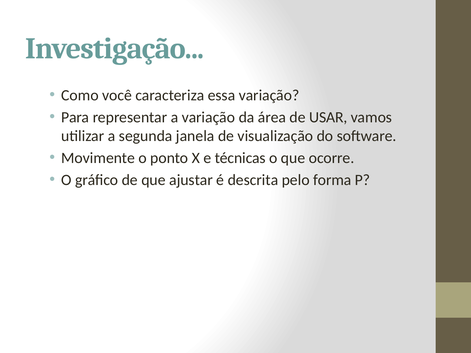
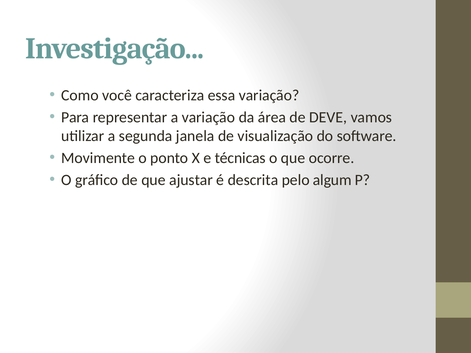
USAR: USAR -> DEVE
forma: forma -> algum
